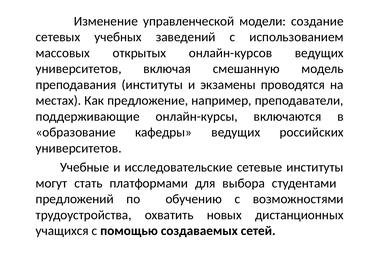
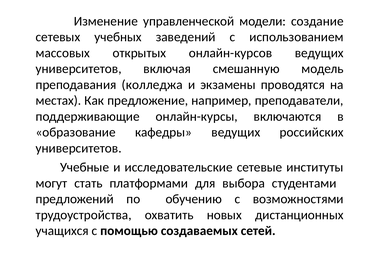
преподавания институты: институты -> колледжа
